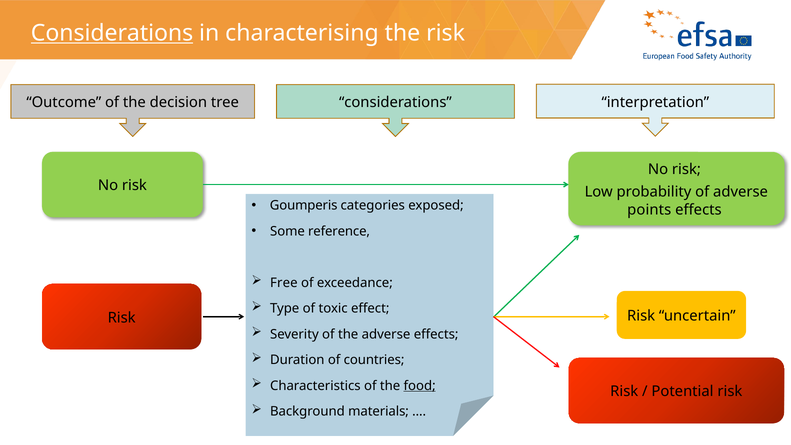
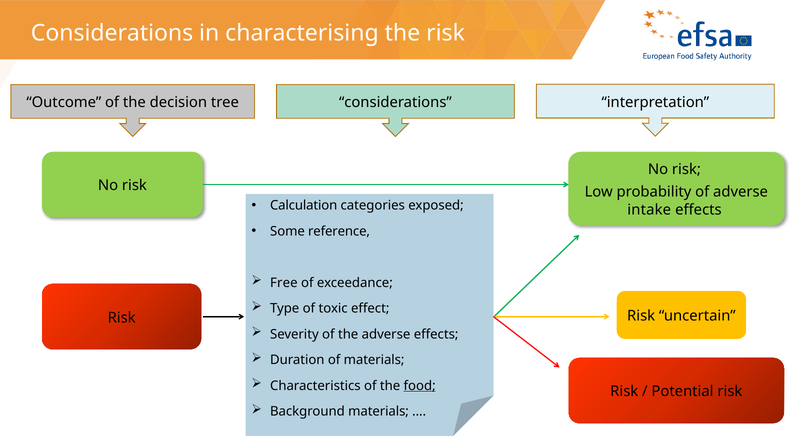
Considerations at (112, 33) underline: present -> none
Goumperis: Goumperis -> Calculation
points: points -> intake
of countries: countries -> materials
